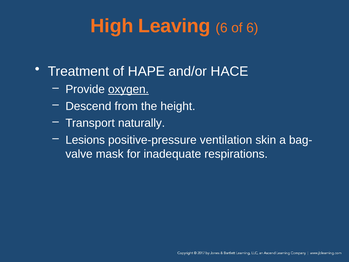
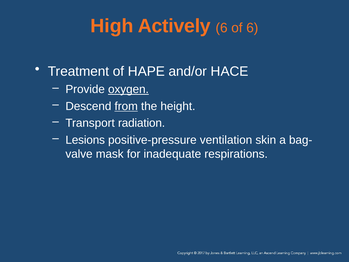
Leaving: Leaving -> Actively
from underline: none -> present
naturally: naturally -> radiation
